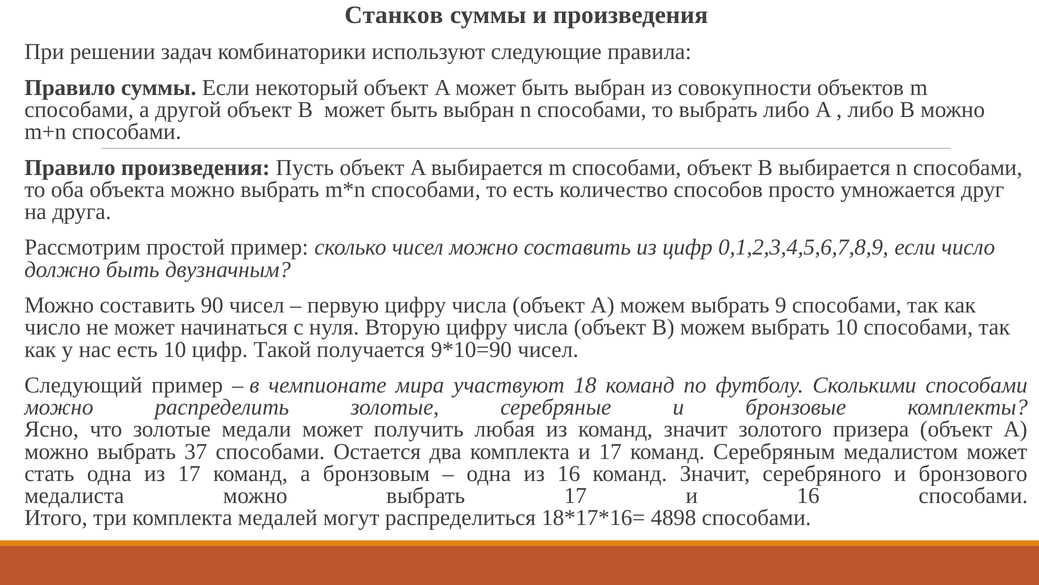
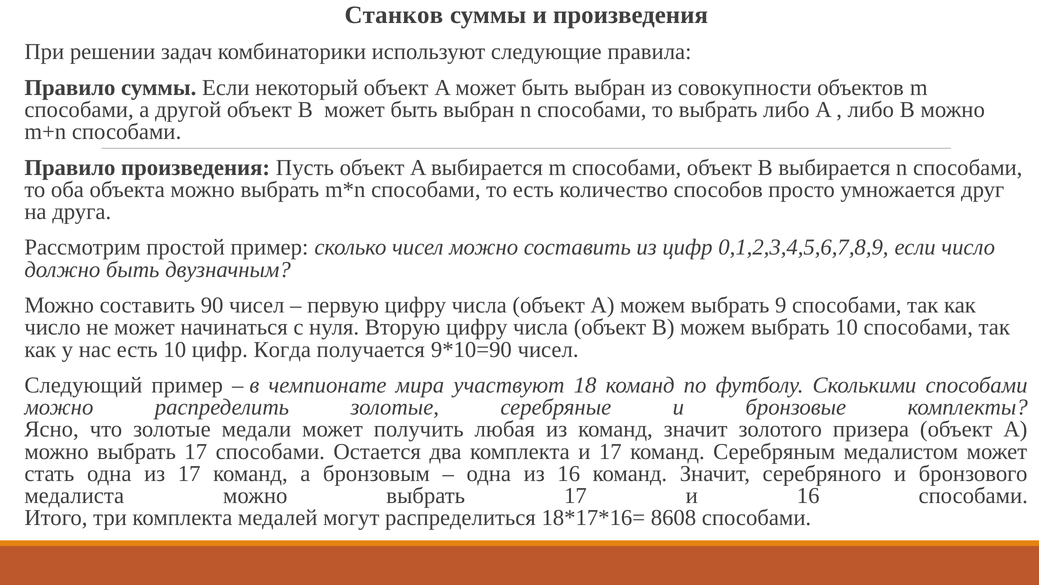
Такой: Такой -> Когда
37 at (196, 451): 37 -> 17
4898: 4898 -> 8608
